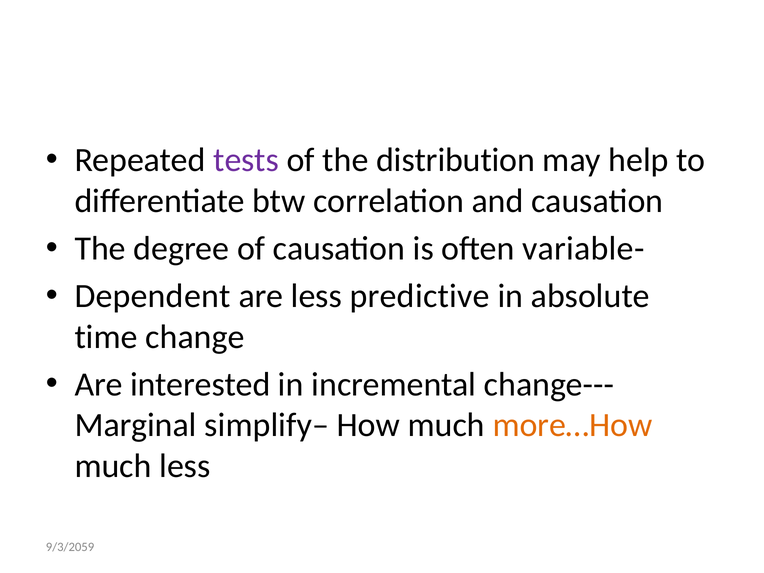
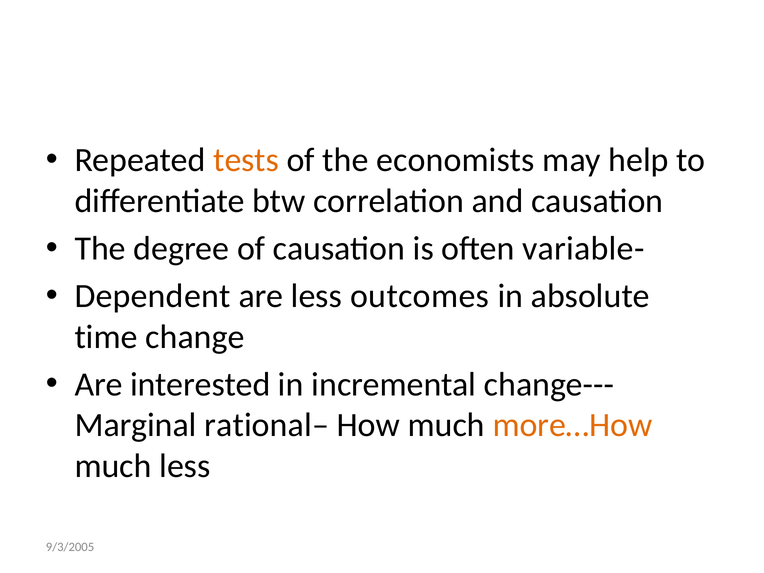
tests colour: purple -> orange
distribution: distribution -> economists
predictive: predictive -> outcomes
simplify–: simplify– -> rational–
9/3/2059: 9/3/2059 -> 9/3/2005
